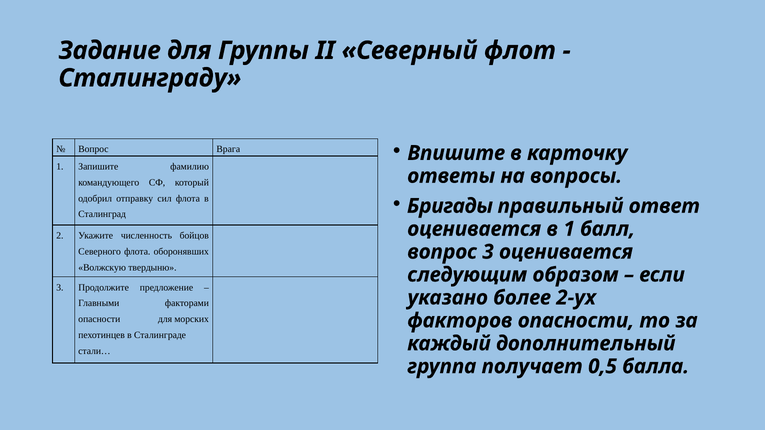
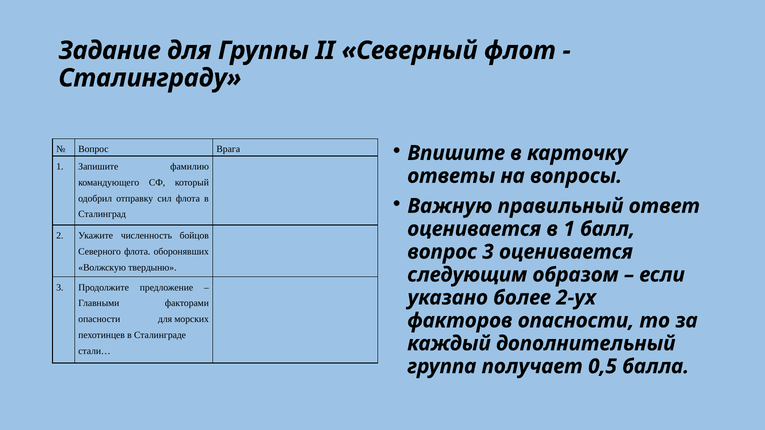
Бригады: Бригады -> Важную
